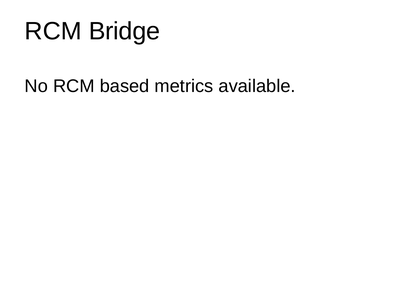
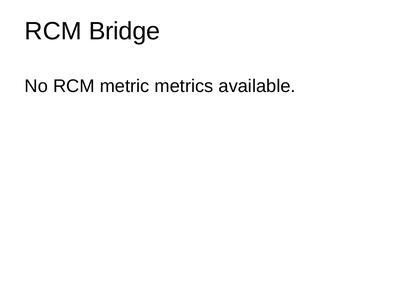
based: based -> metric
